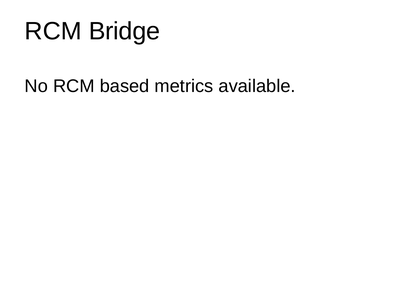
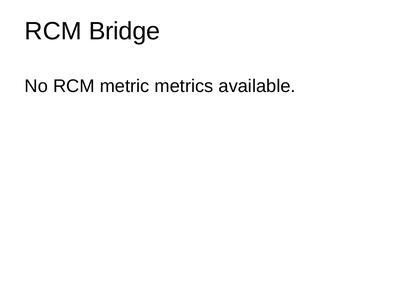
based: based -> metric
